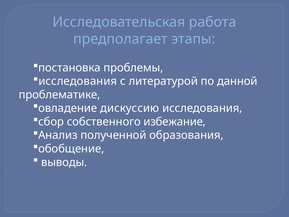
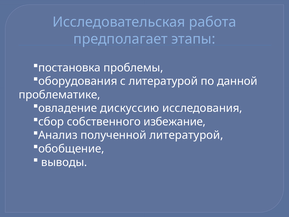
исследования at (78, 81): исследования -> оборудования
полученной образования: образования -> литературой
